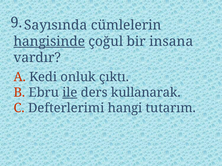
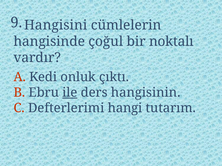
Sayısında: Sayısında -> Hangisini
hangisinde underline: present -> none
insana: insana -> noktalı
kullanarak: kullanarak -> hangisinin
